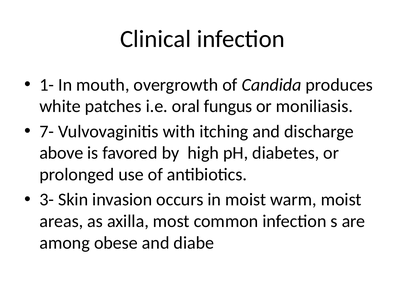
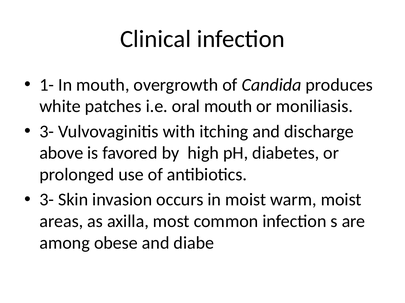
oral fungus: fungus -> mouth
7- at (47, 132): 7- -> 3-
